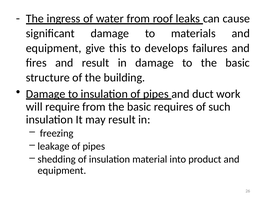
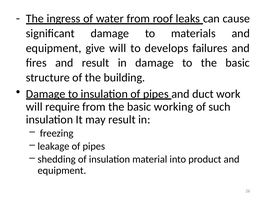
give this: this -> will
requires: requires -> working
